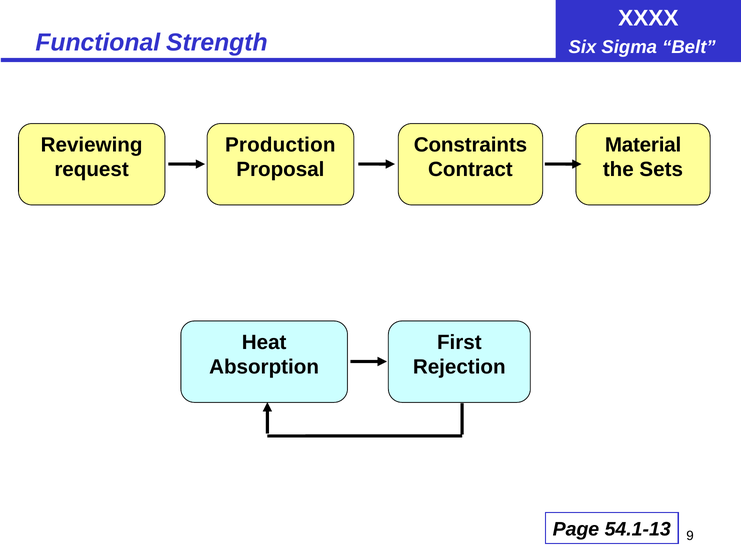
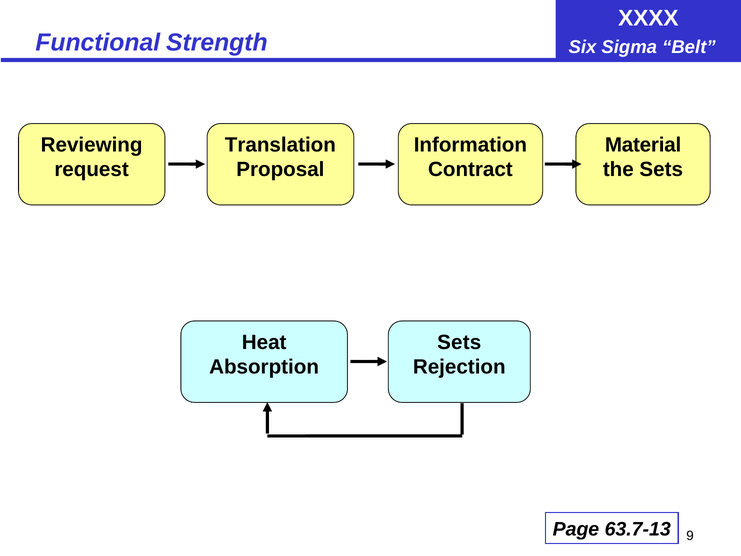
Production: Production -> Translation
Constraints: Constraints -> Information
First at (459, 342): First -> Sets
54.1-13: 54.1-13 -> 63.7-13
